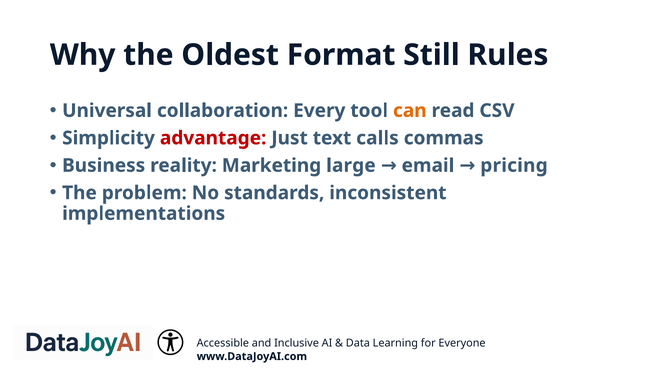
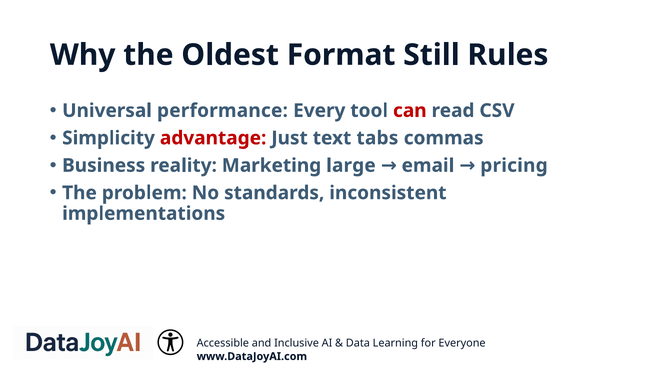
collaboration: collaboration -> performance
can colour: orange -> red
calls: calls -> tabs
